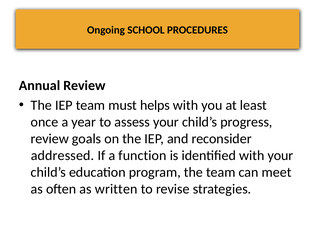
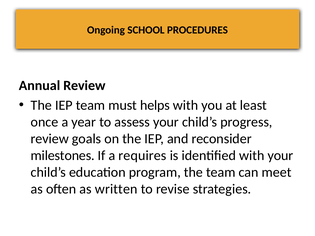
addressed: addressed -> milestones
function: function -> requires
